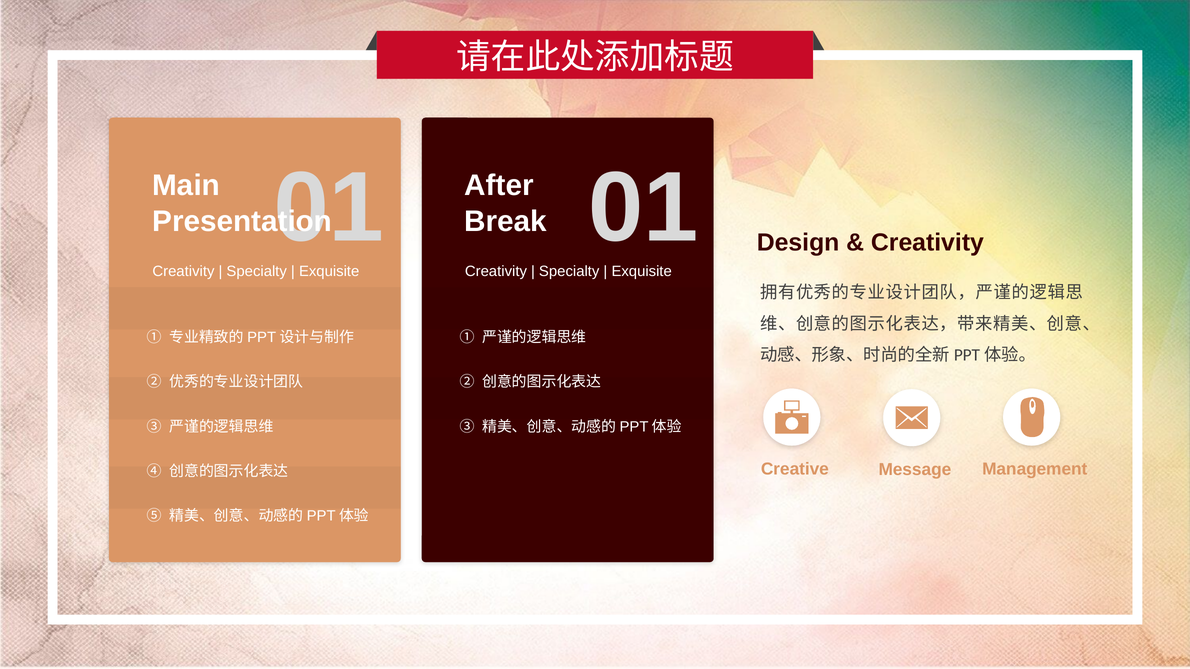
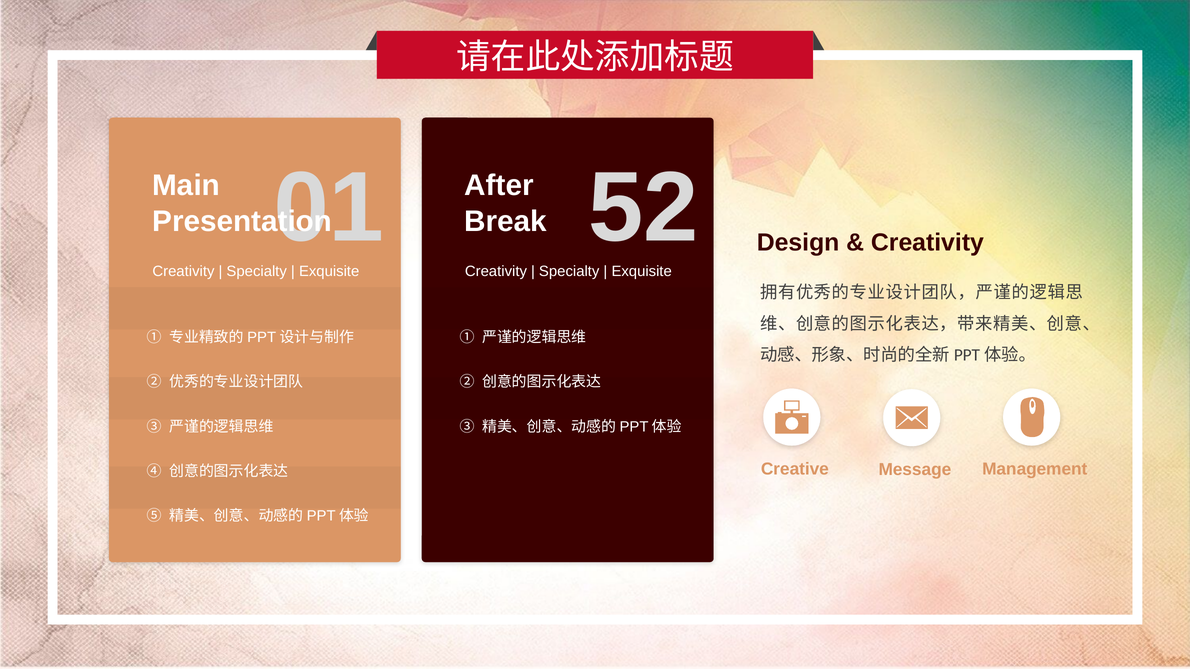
Presentation 01: 01 -> 52
